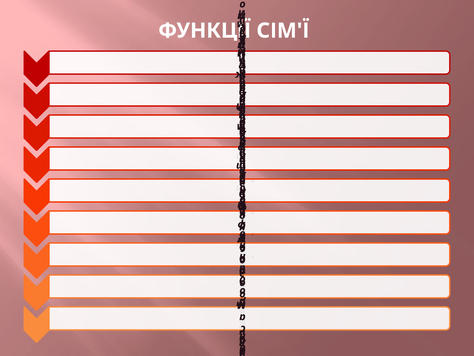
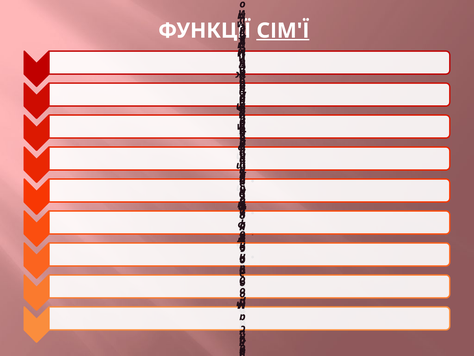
СІМ'Ї underline: none -> present
